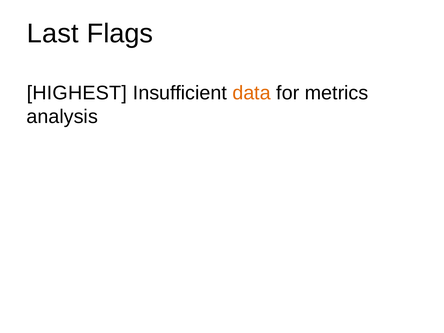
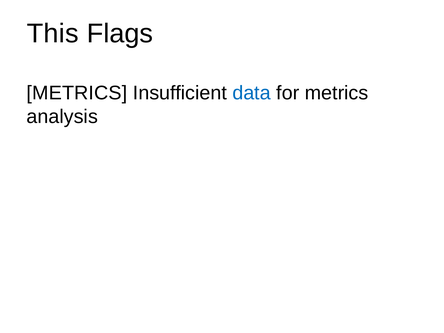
Last: Last -> This
HIGHEST at (77, 93): HIGHEST -> METRICS
data colour: orange -> blue
